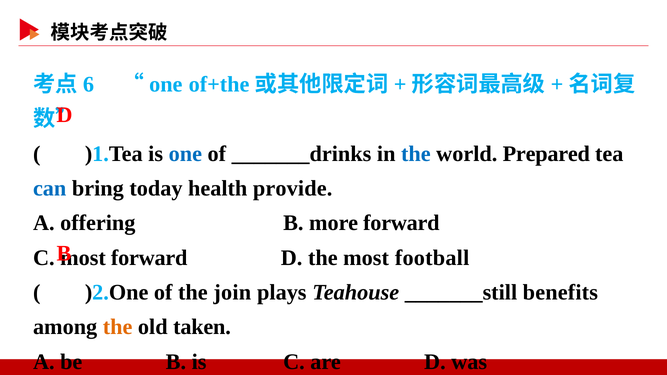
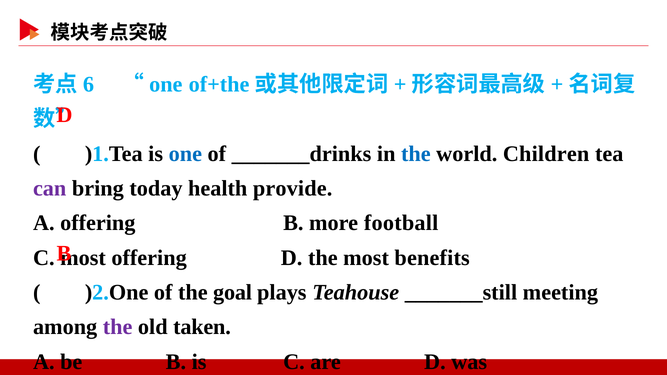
Prepared: Prepared -> Children
can colour: blue -> purple
more forward: forward -> football
forward at (149, 258): forward -> offering
football: football -> benefits
join: join -> goal
benefits: benefits -> meeting
the at (118, 327) colour: orange -> purple
